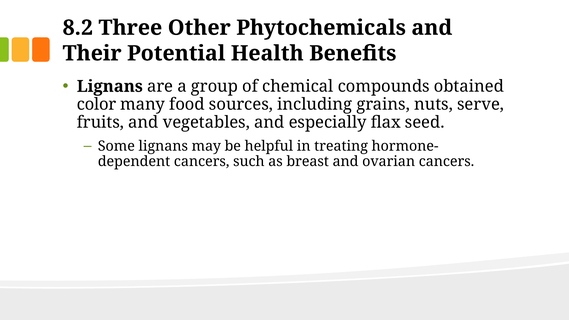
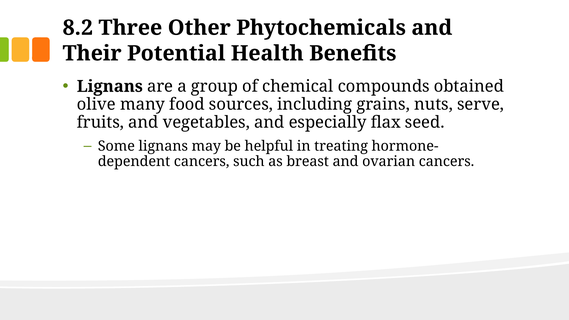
color: color -> olive
